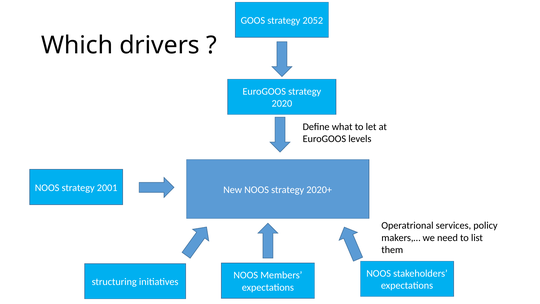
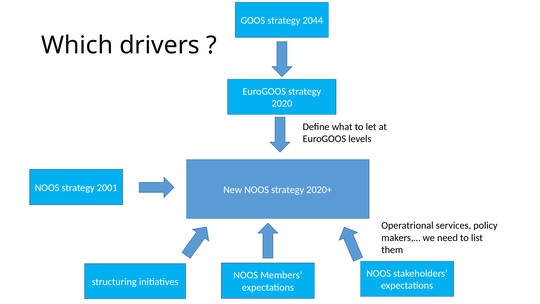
2052: 2052 -> 2044
